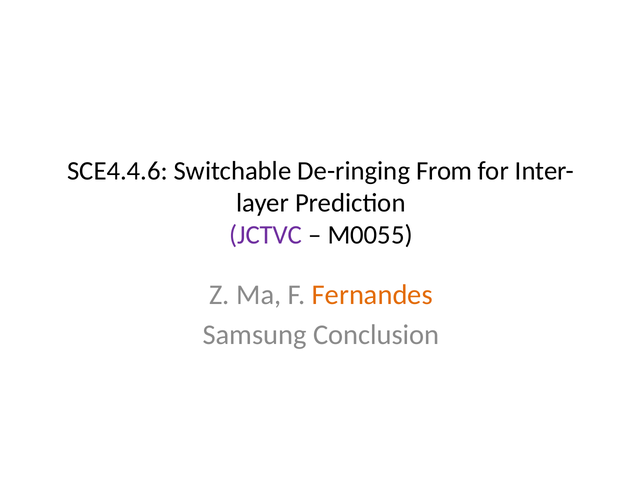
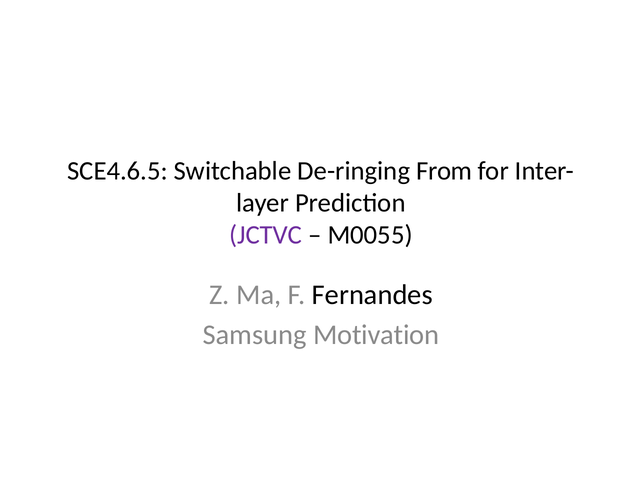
SCE4.4.6: SCE4.4.6 -> SCE4.6.5
Fernandes colour: orange -> black
Conclusion: Conclusion -> Motivation
